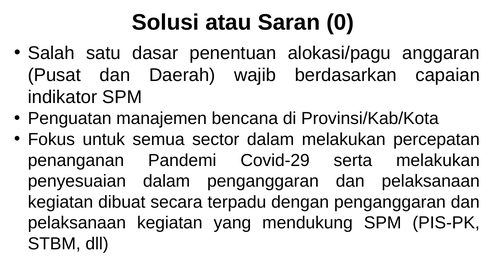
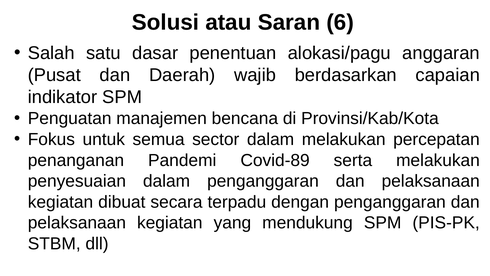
0: 0 -> 6
Covid-29: Covid-29 -> Covid-89
